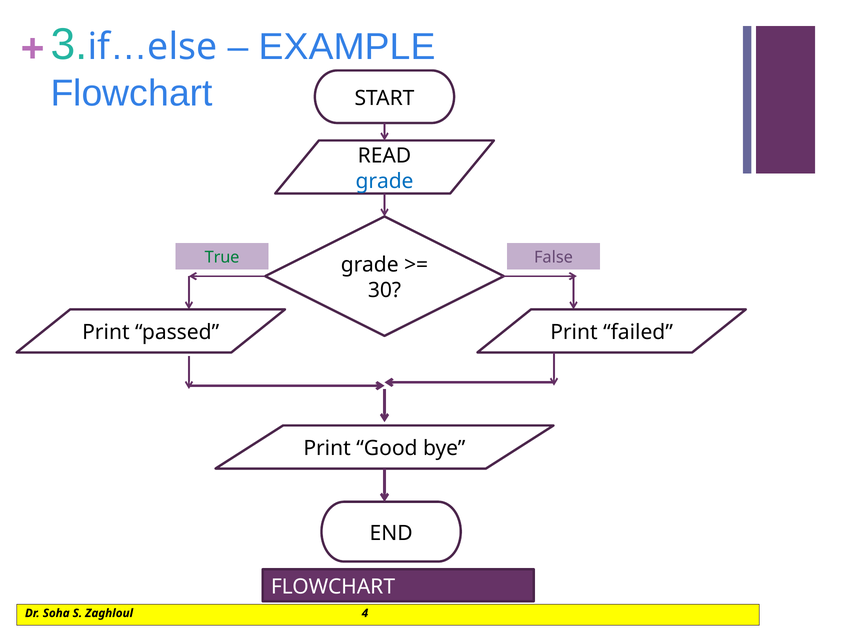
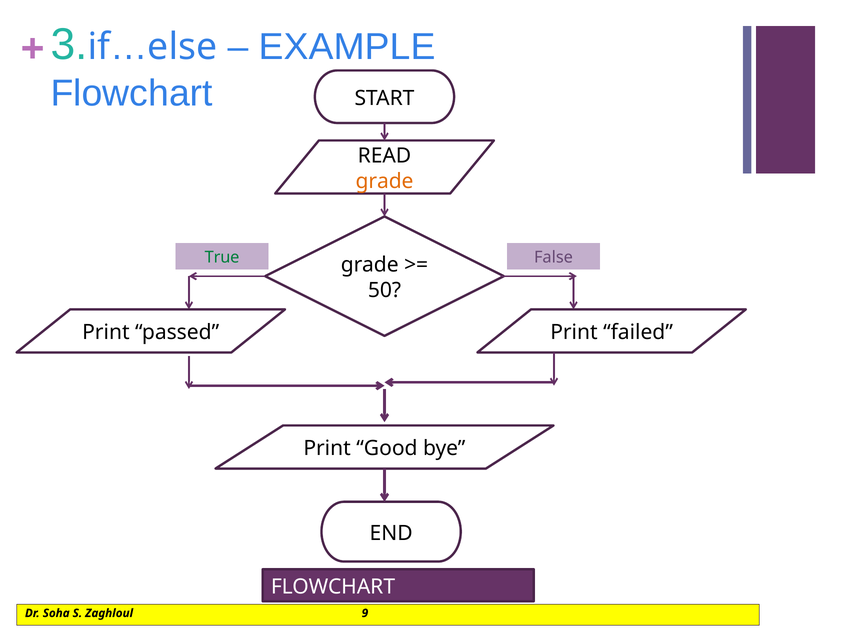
grade at (385, 181) colour: blue -> orange
30: 30 -> 50
4: 4 -> 9
